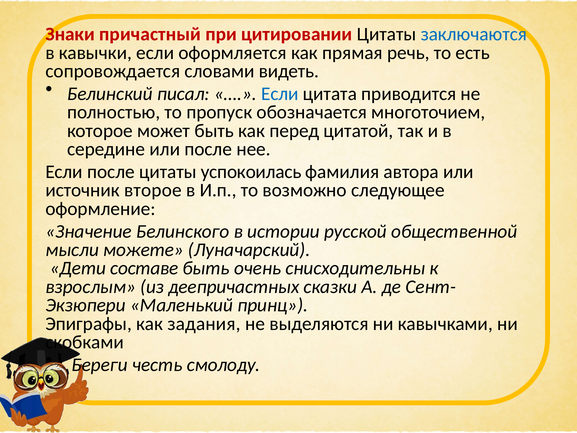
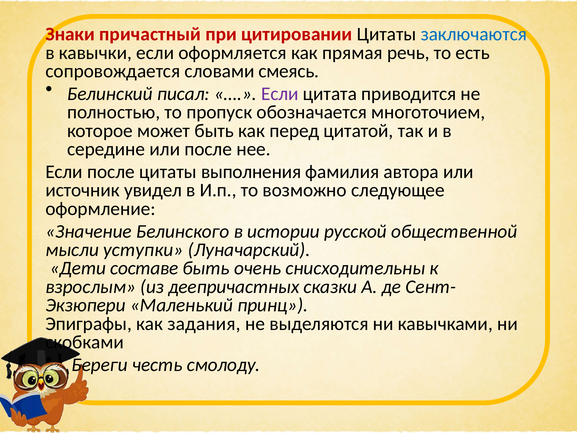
видеть: видеть -> смеясь
Если at (280, 94) colour: blue -> purple
успокоилась: успокоилась -> выполнения
второе: второе -> увидел
можете: можете -> уступки
